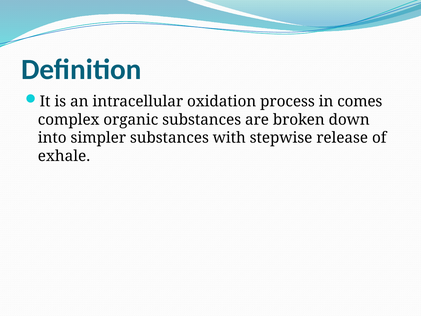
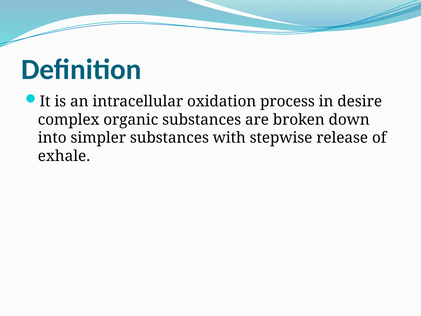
comes: comes -> desire
